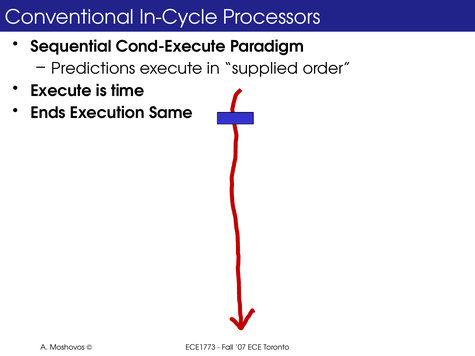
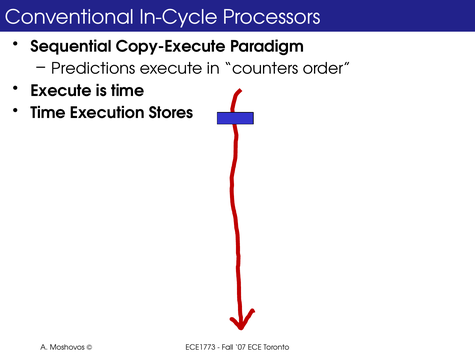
Cond-Execute: Cond-Execute -> Copy-Execute
supplied: supplied -> counters
Ends at (48, 113): Ends -> Time
Same: Same -> Stores
